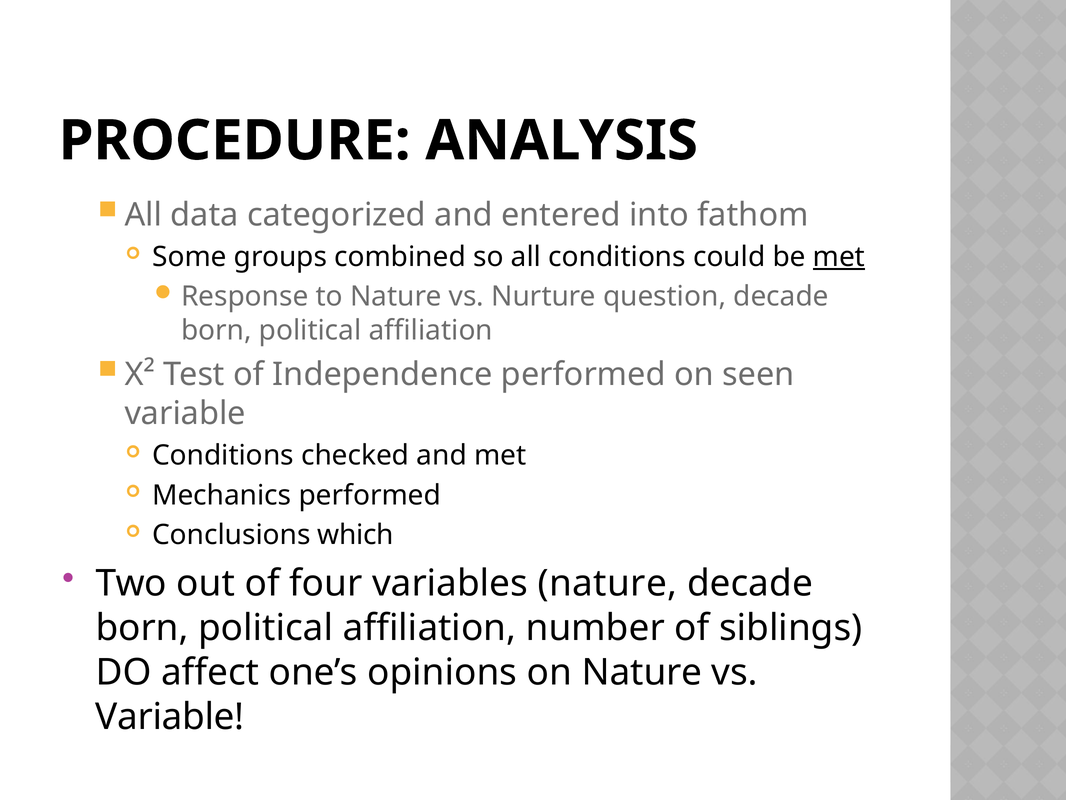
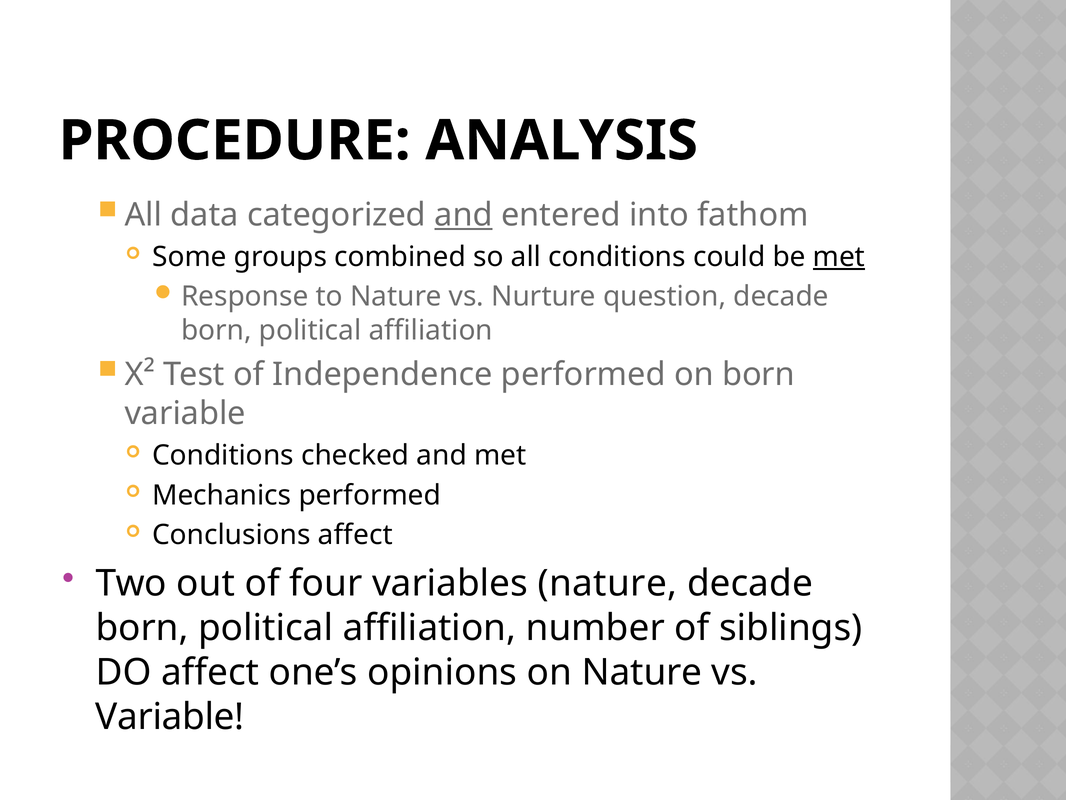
and at (463, 215) underline: none -> present
on seen: seen -> born
Conclusions which: which -> affect
